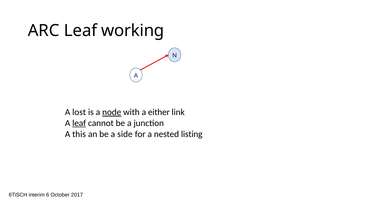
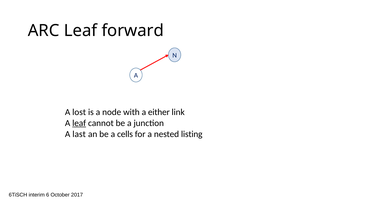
working: working -> forward
node underline: present -> none
this: this -> last
side: side -> cells
